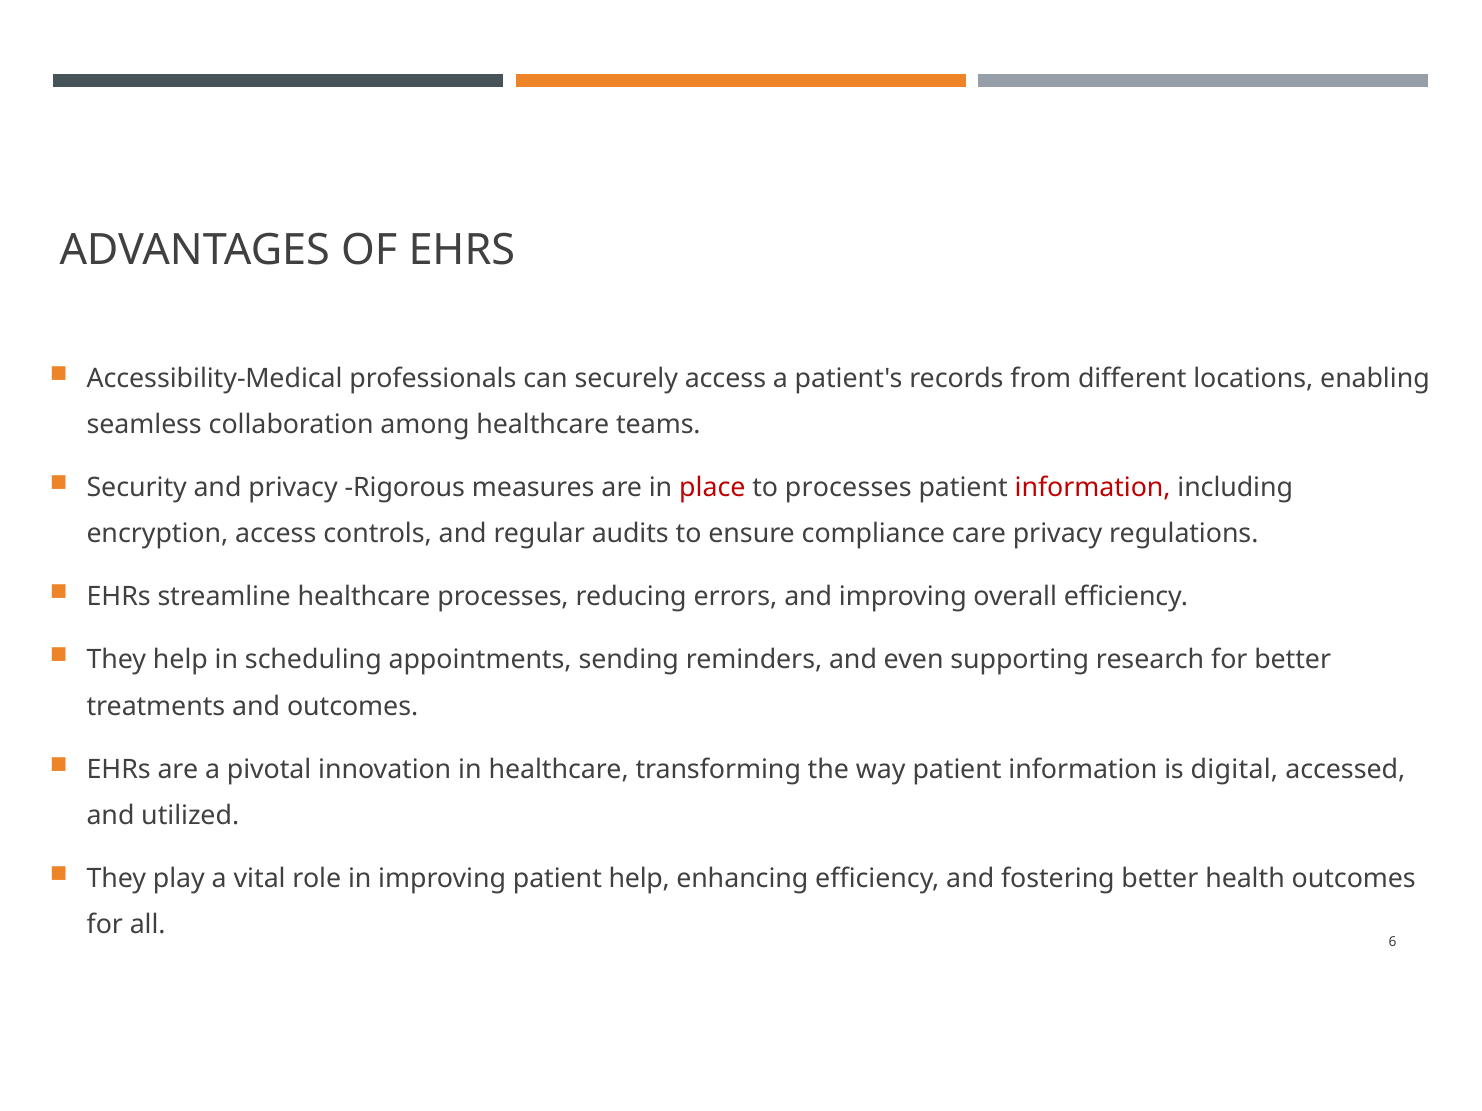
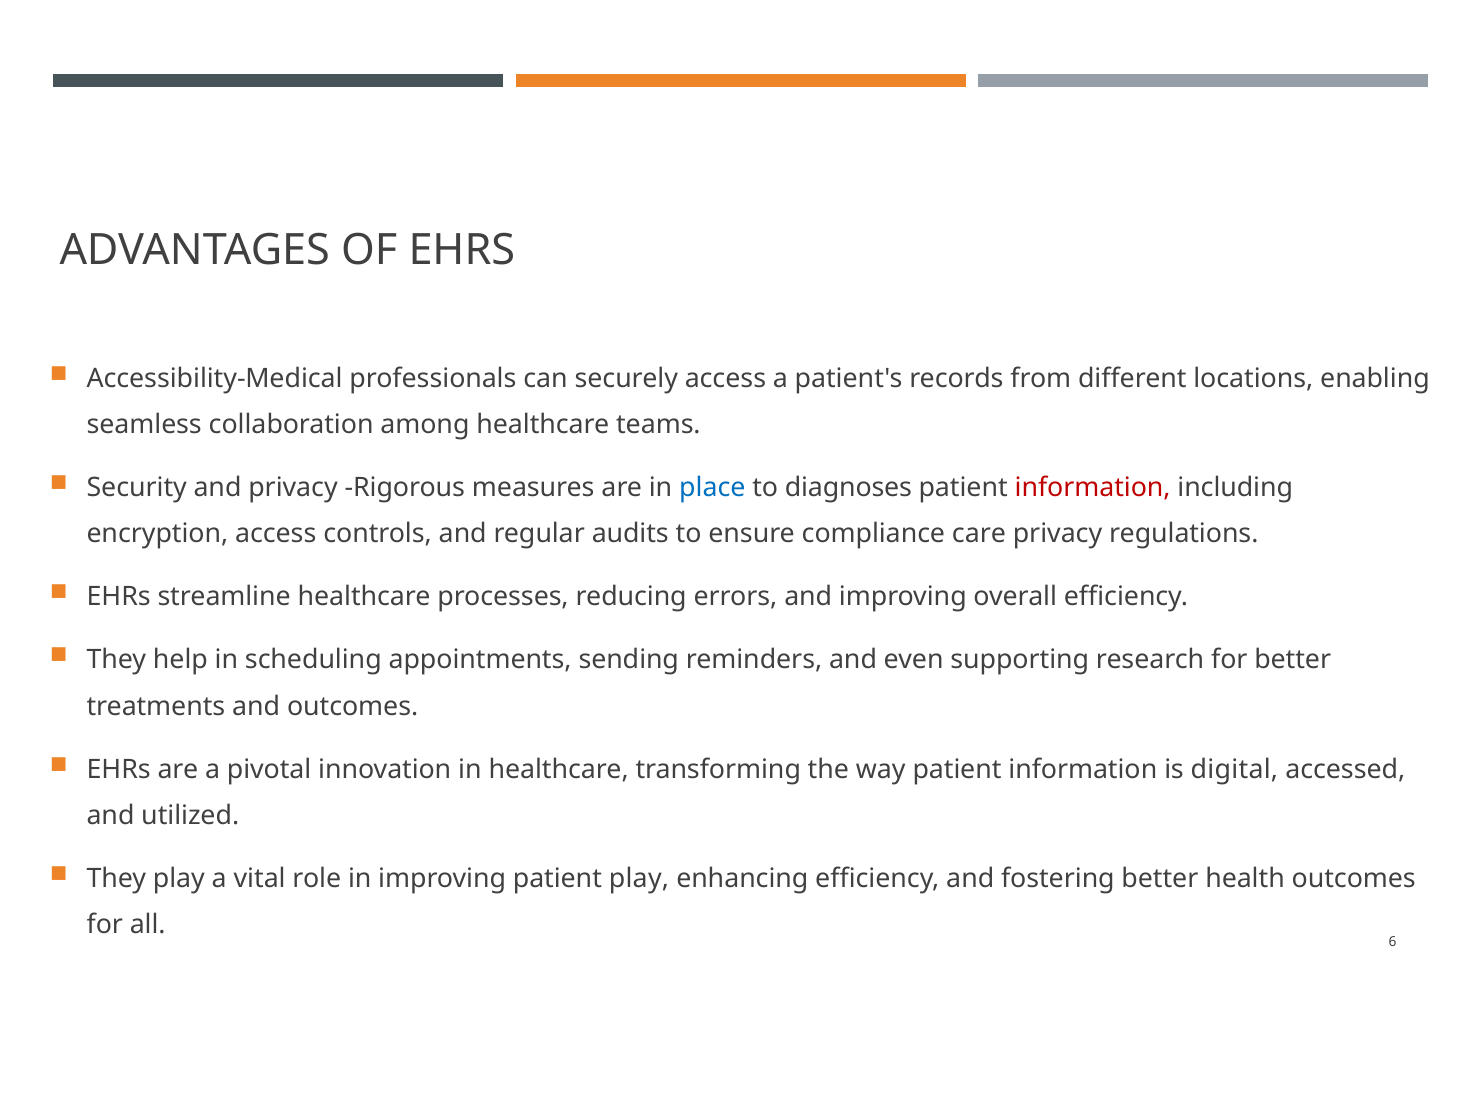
place colour: red -> blue
to processes: processes -> diagnoses
patient help: help -> play
